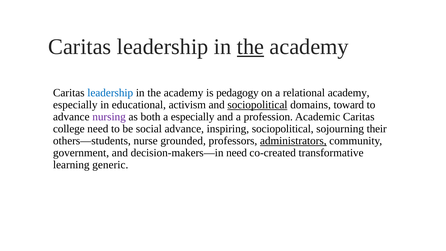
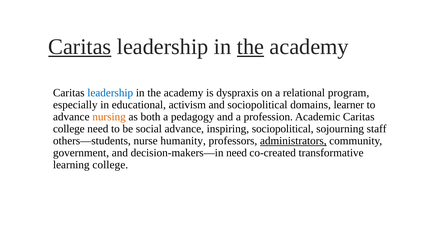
Caritas at (80, 47) underline: none -> present
pedagogy: pedagogy -> dyspraxis
relational academy: academy -> program
sociopolitical at (257, 105) underline: present -> none
toward: toward -> learner
nursing colour: purple -> orange
a especially: especially -> pedagogy
their: their -> staff
grounded: grounded -> humanity
learning generic: generic -> college
